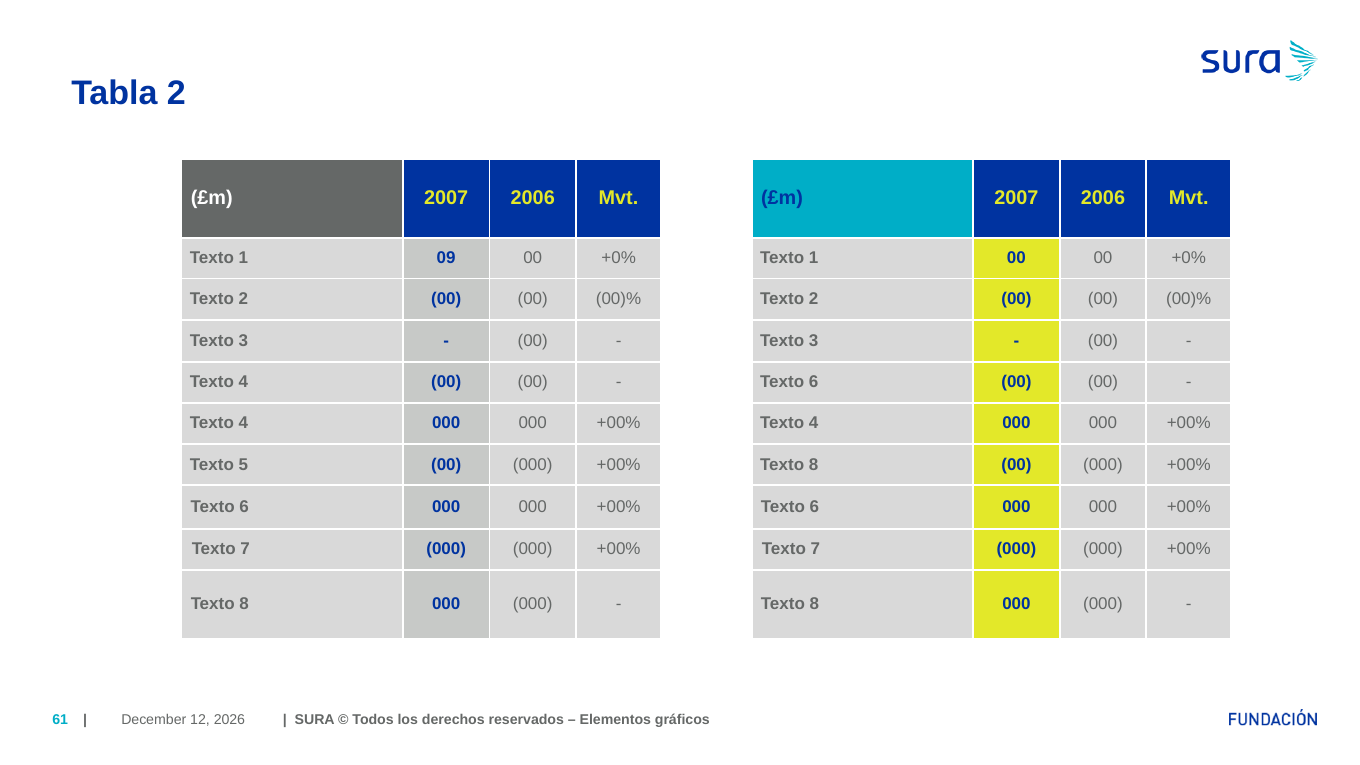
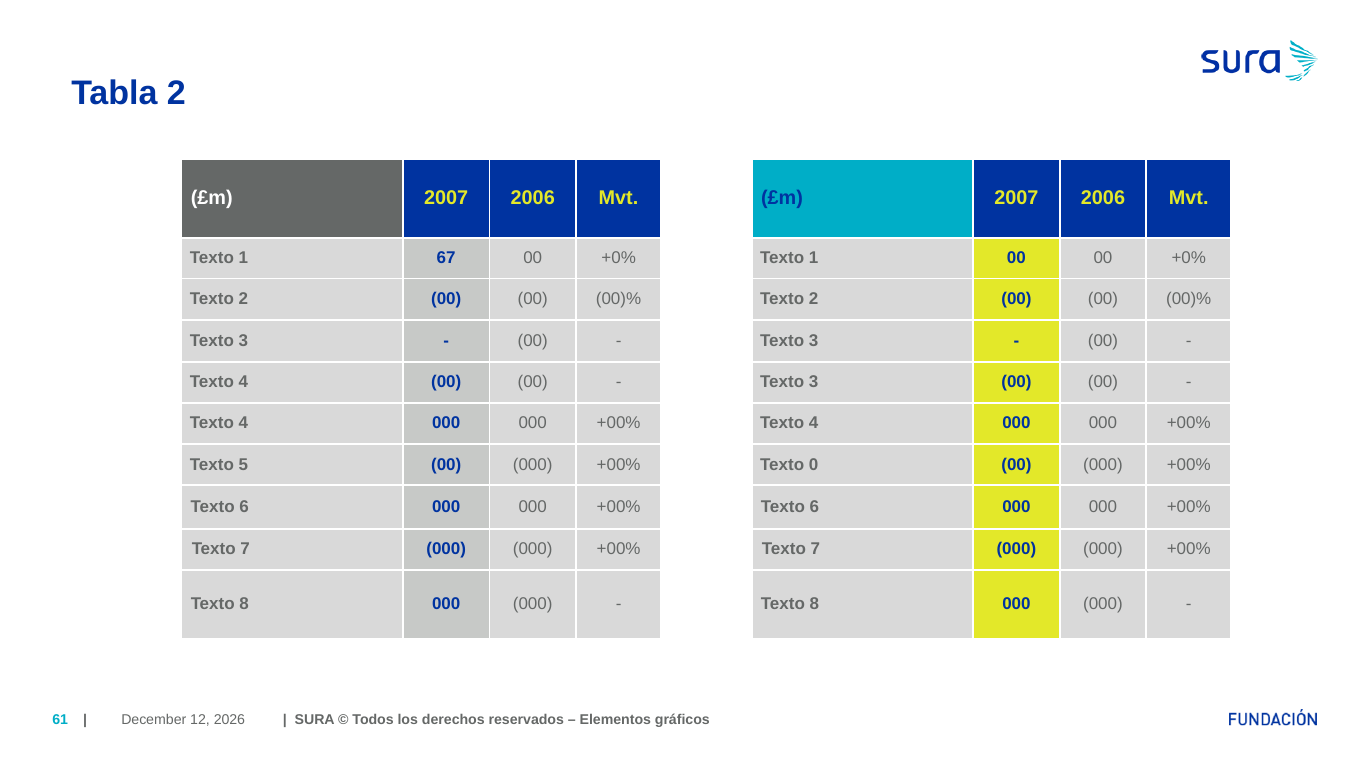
09: 09 -> 67
6 at (814, 382): 6 -> 3
8 at (814, 465): 8 -> 0
